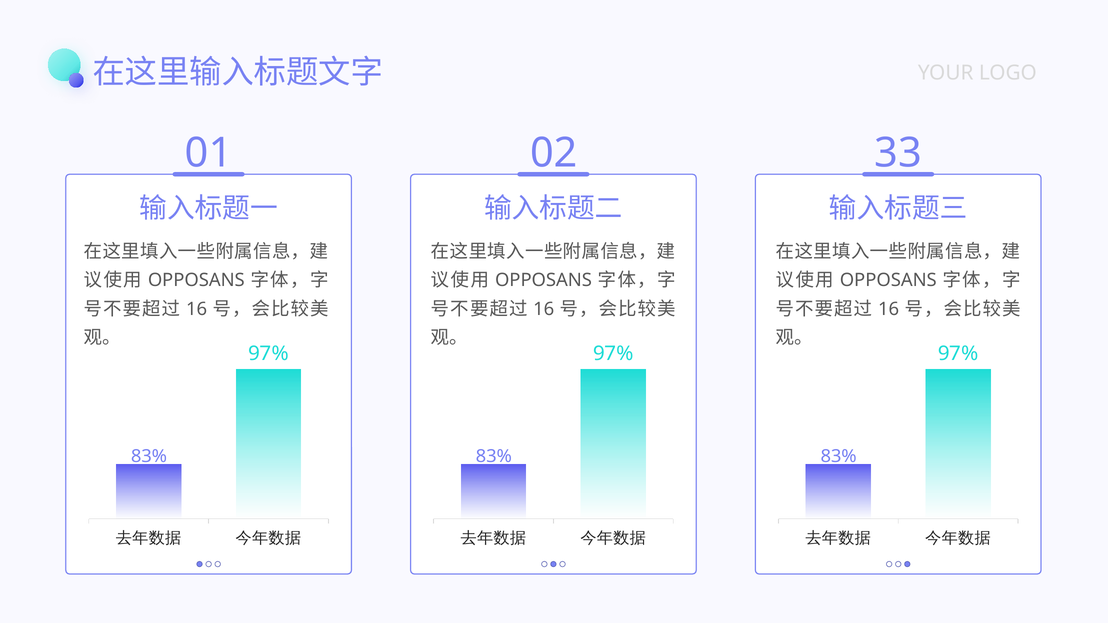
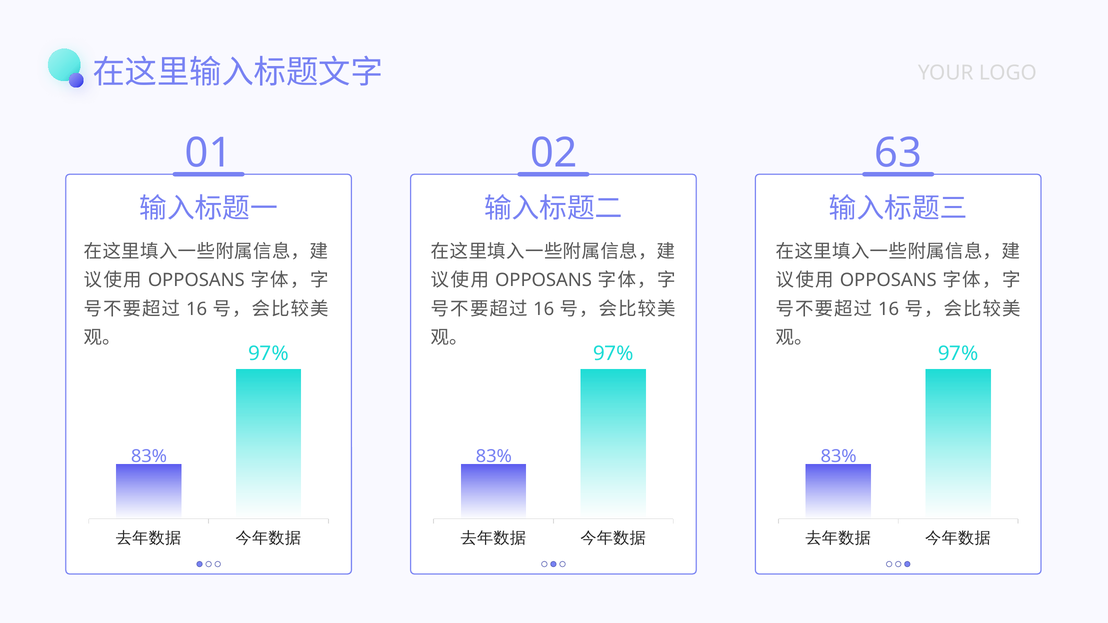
33: 33 -> 63
